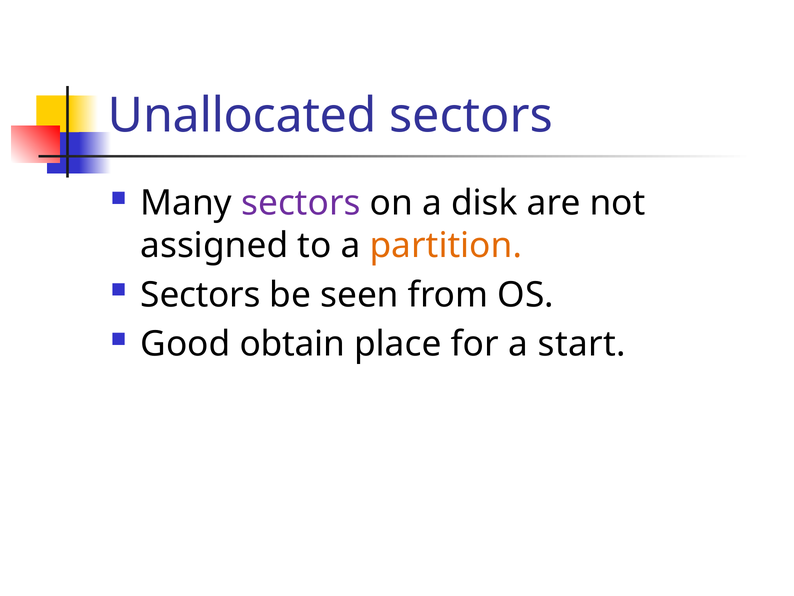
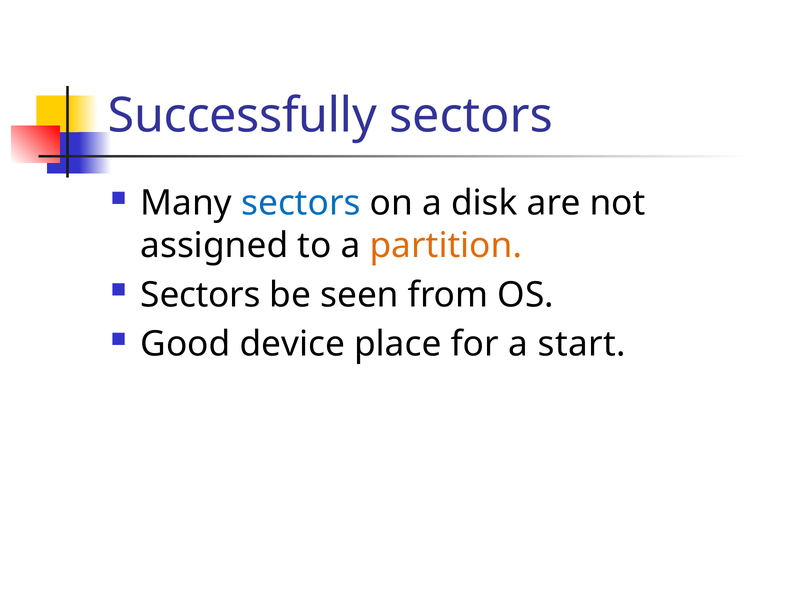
Unallocated: Unallocated -> Successfully
sectors at (301, 203) colour: purple -> blue
obtain: obtain -> device
